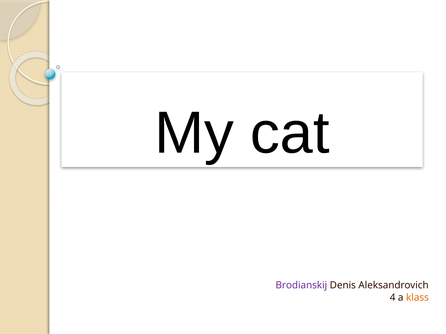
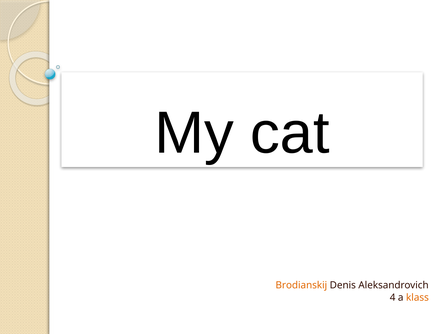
Brodianskij colour: purple -> orange
